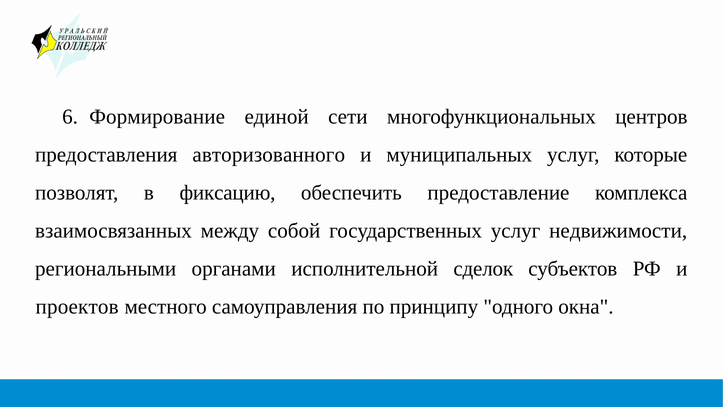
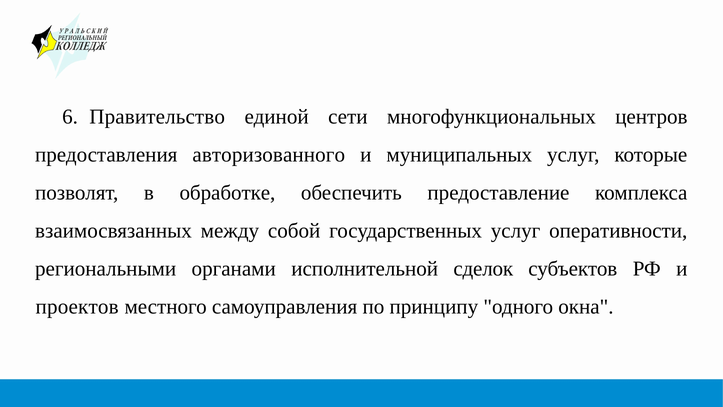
Формирование: Формирование -> Правительство
фиксацию: фиксацию -> обработке
недвижимости: недвижимости -> оперативности
